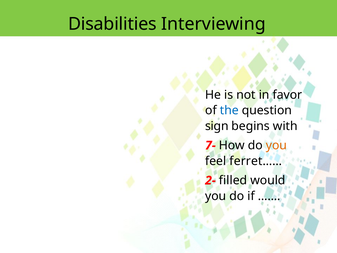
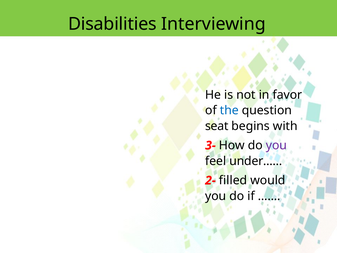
sign: sign -> seat
7-: 7- -> 3-
you at (276, 145) colour: orange -> purple
ferret……: ferret…… -> under……
